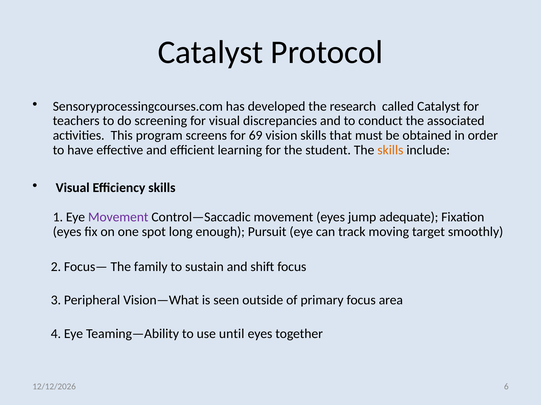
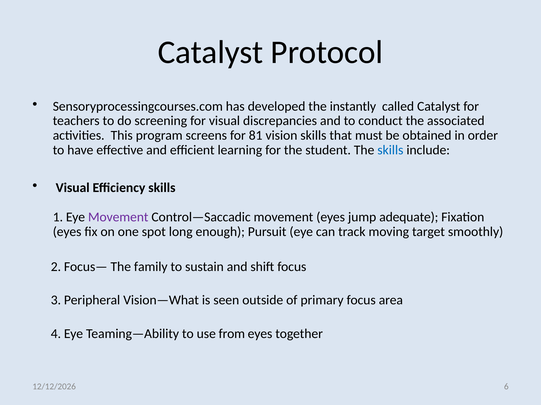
research: research -> instantly
69: 69 -> 81
skills at (390, 150) colour: orange -> blue
until: until -> from
